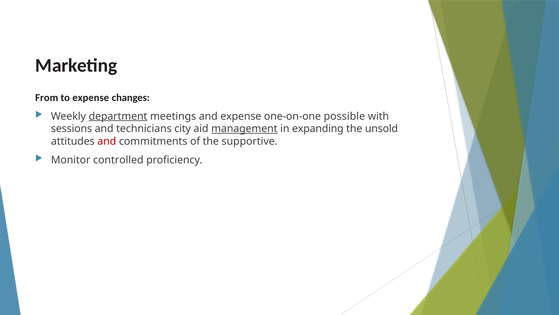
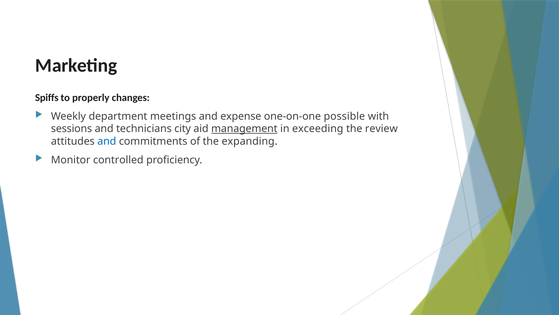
From: From -> Spiffs
to expense: expense -> properly
department underline: present -> none
expanding: expanding -> exceeding
unsold: unsold -> review
and at (107, 141) colour: red -> blue
supportive: supportive -> expanding
